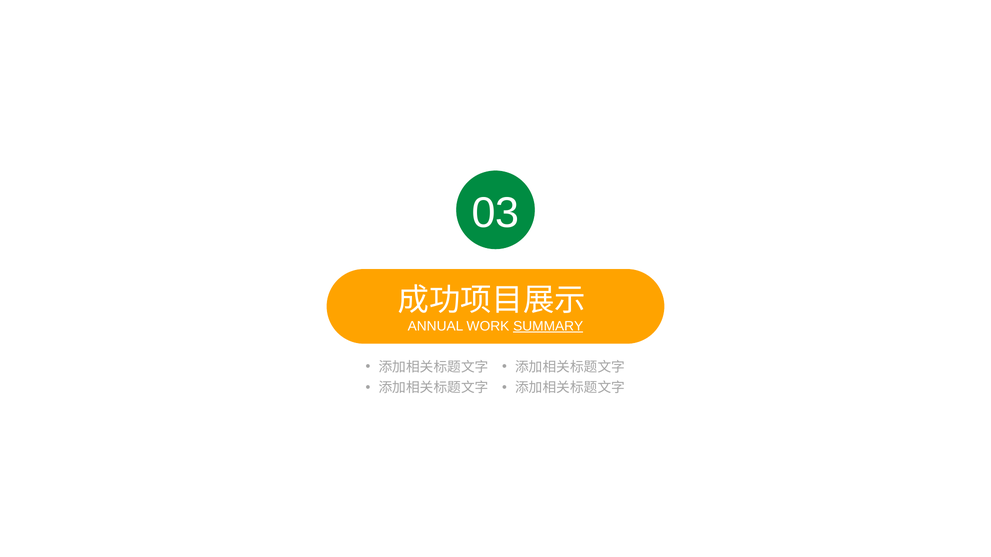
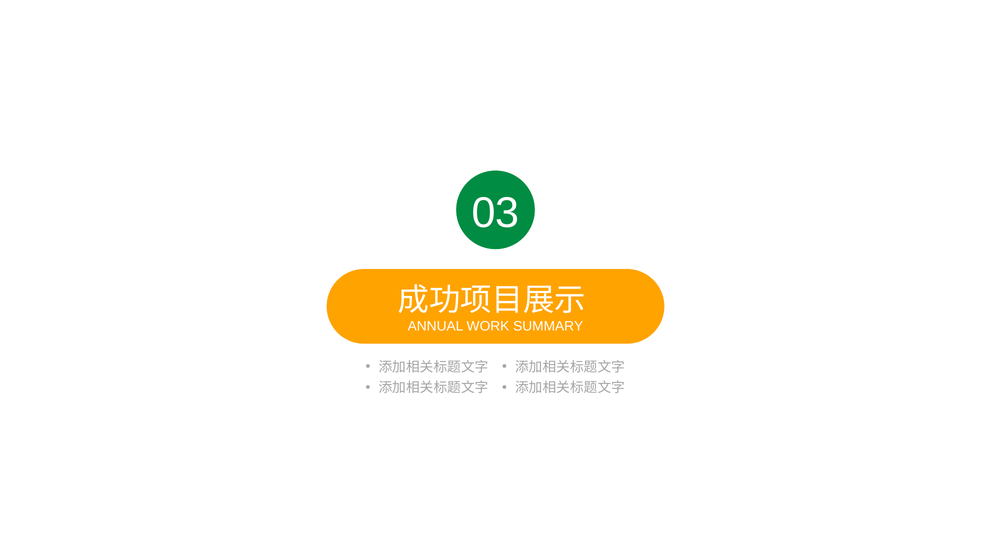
SUMMARY underline: present -> none
